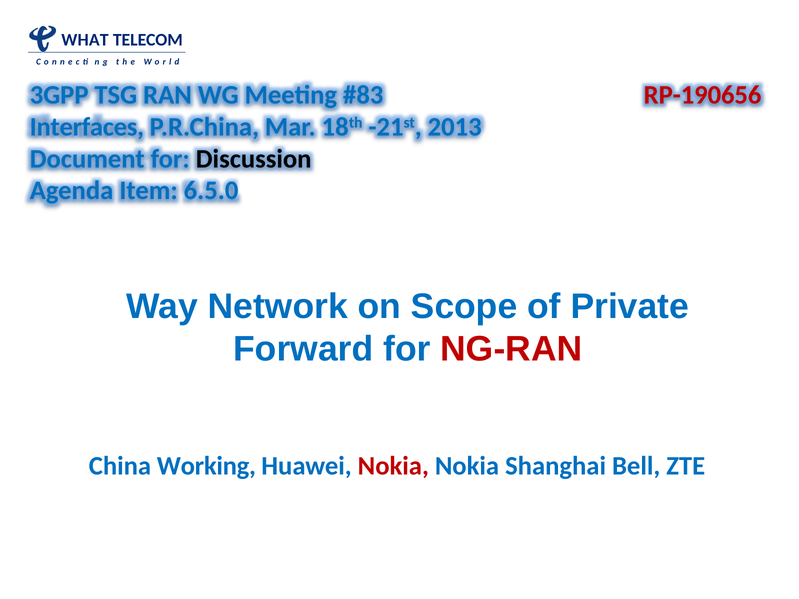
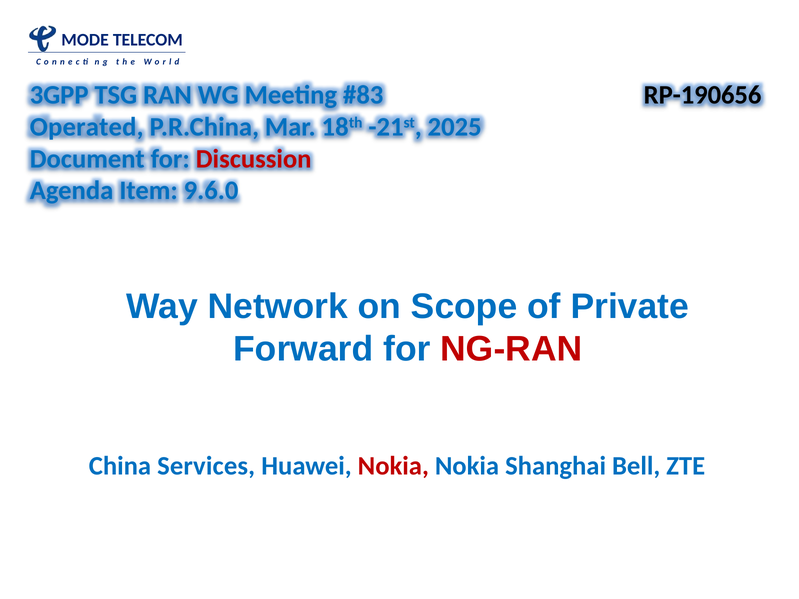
WHAT: WHAT -> MODE
RP-190656 colour: red -> black
Interfaces: Interfaces -> Operated
2013: 2013 -> 2025
Discussion colour: black -> red
6.5.0: 6.5.0 -> 9.6.0
Working: Working -> Services
